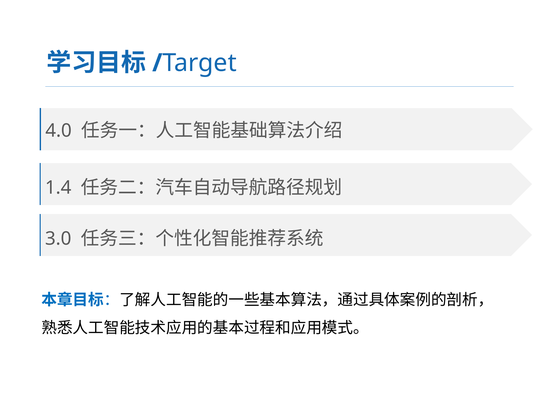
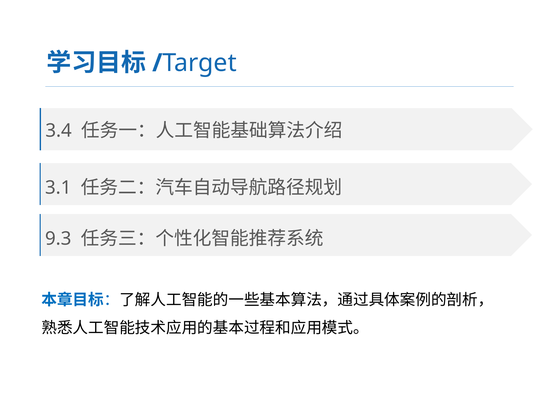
4.0: 4.0 -> 3.4
1.4: 1.4 -> 3.1
3.0: 3.0 -> 9.3
